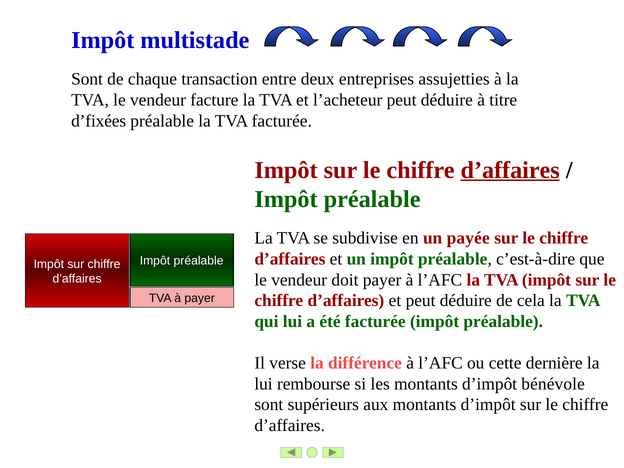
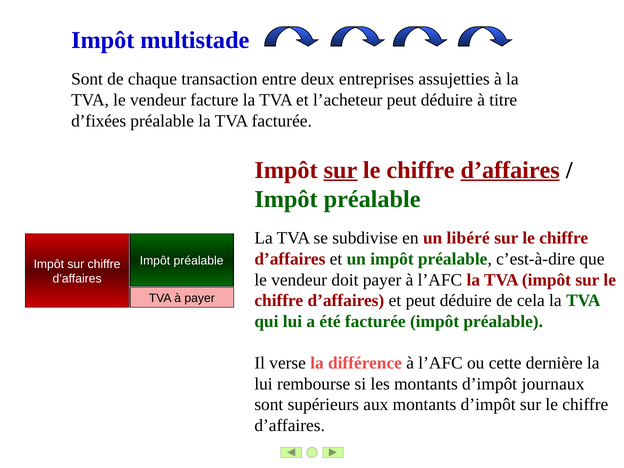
sur at (340, 170) underline: none -> present
payée: payée -> libéré
bénévole: bénévole -> journaux
